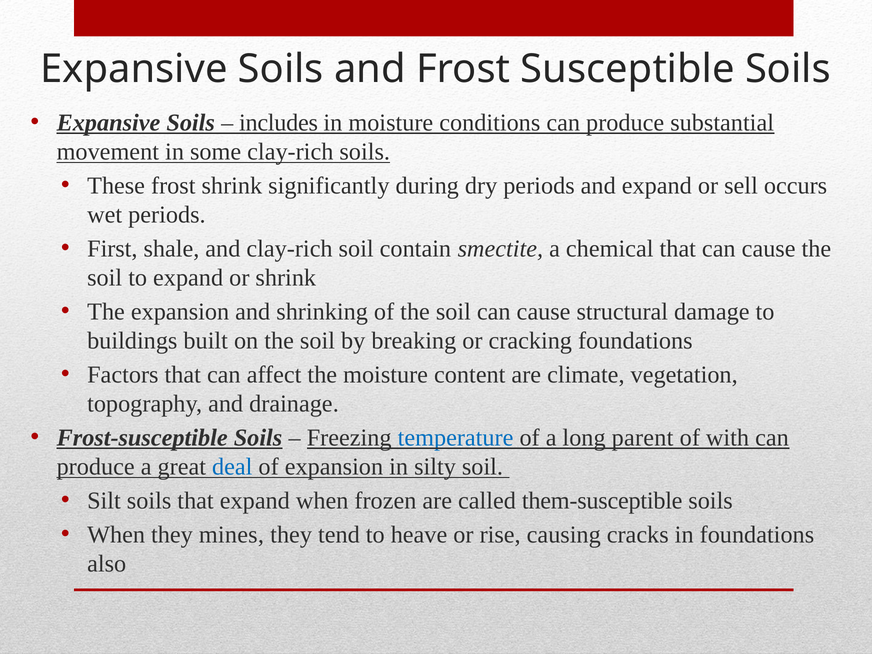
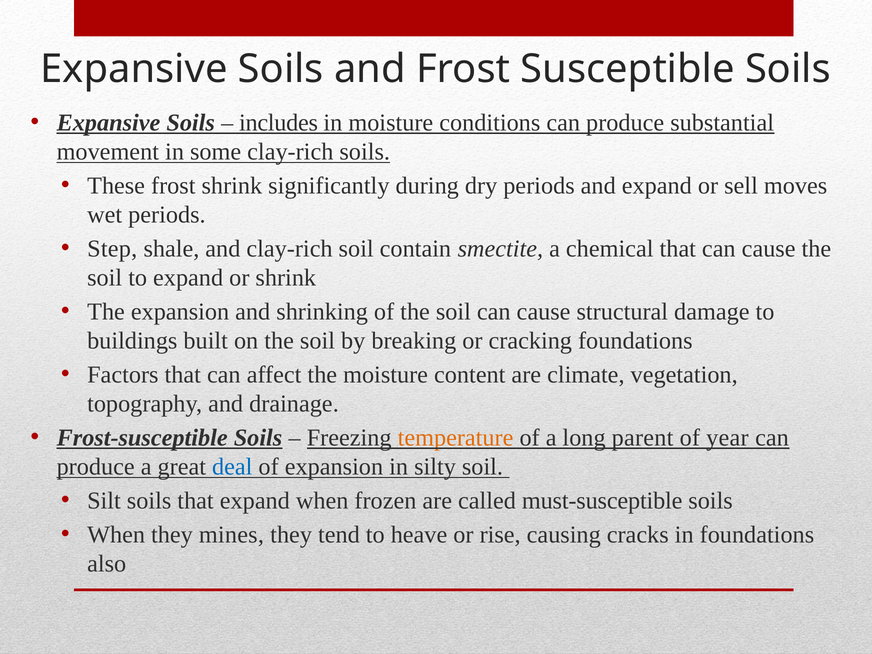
occurs: occurs -> moves
First: First -> Step
temperature colour: blue -> orange
with: with -> year
them-susceptible: them-susceptible -> must-susceptible
